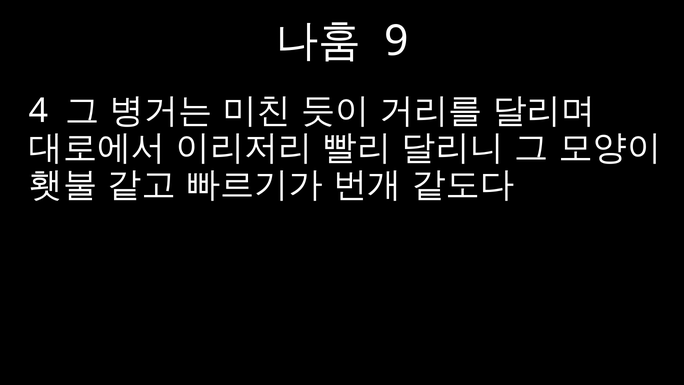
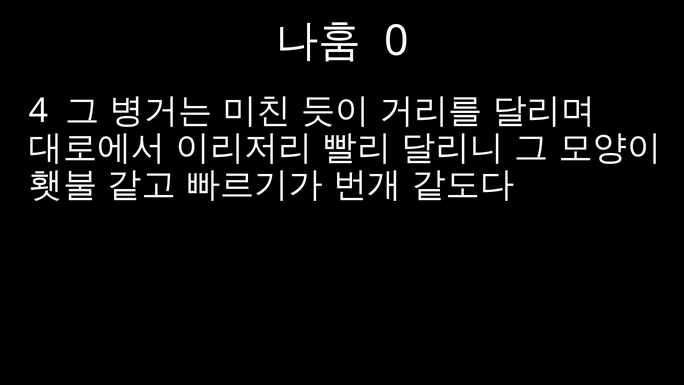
9: 9 -> 0
